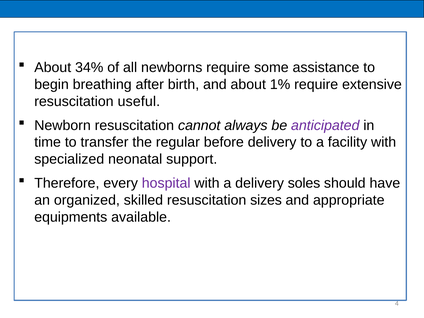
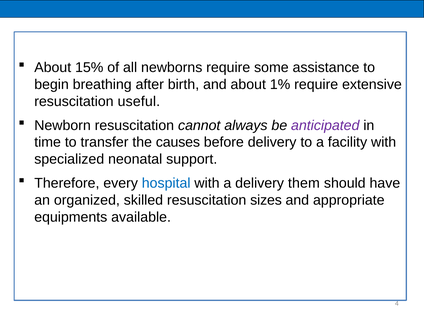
34%: 34% -> 15%
regular: regular -> causes
hospital colour: purple -> blue
soles: soles -> them
